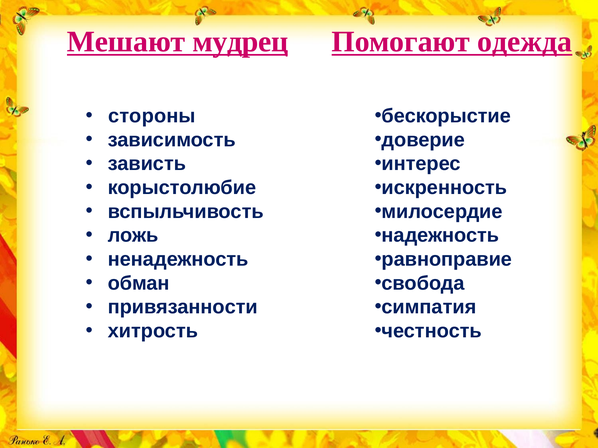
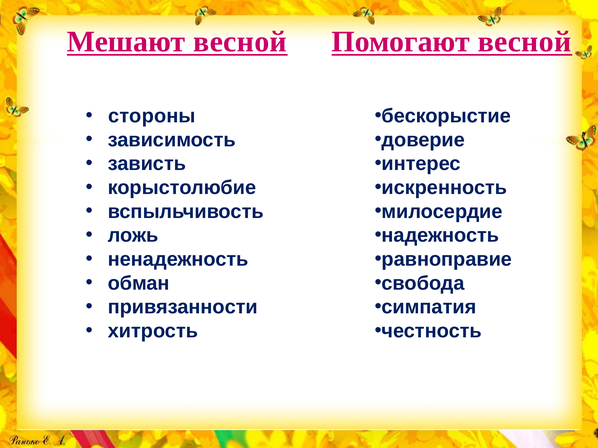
Мешают мудрец: мудрец -> весной
Помогают одежда: одежда -> весной
